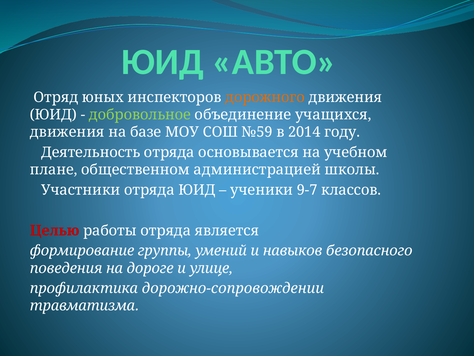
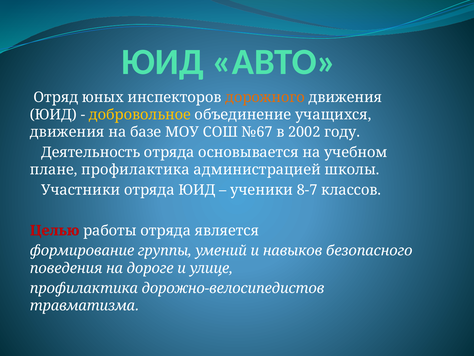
добровольное colour: light green -> yellow
№59: №59 -> №67
2014: 2014 -> 2002
плане общественном: общественном -> профилактика
9-7: 9-7 -> 8-7
дорожно-сопровождении: дорожно-сопровождении -> дорожно-велосипедистов
